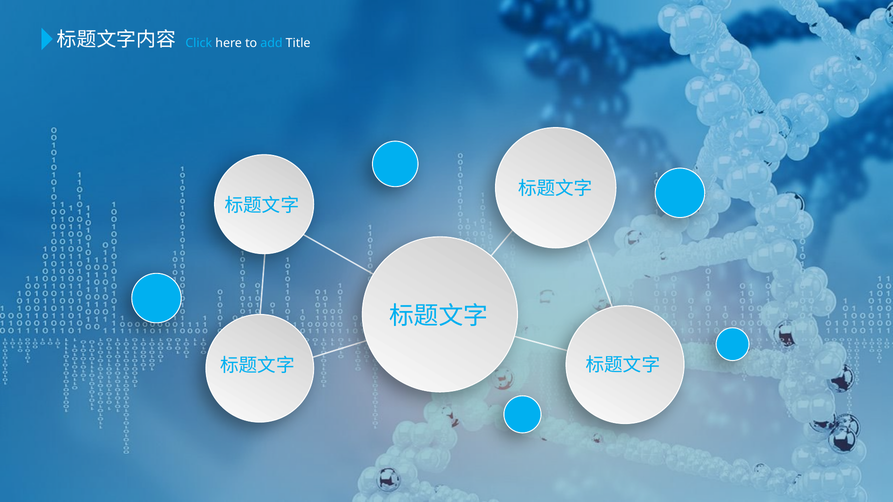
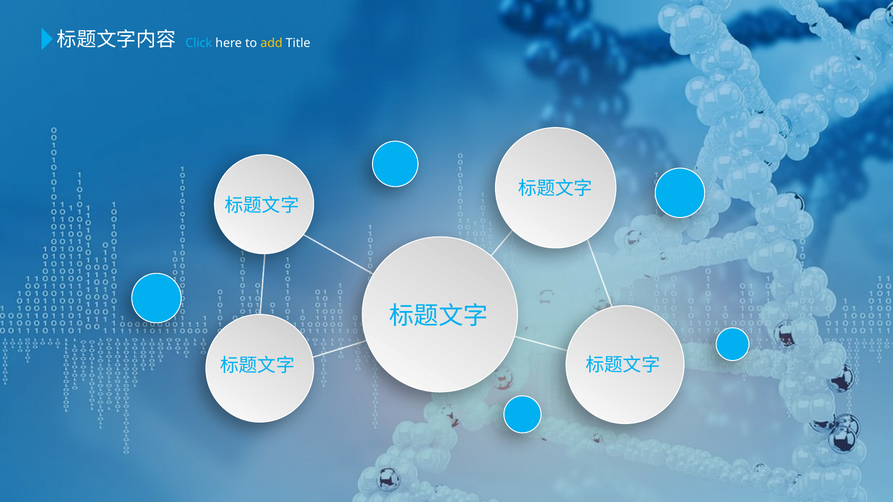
add colour: light blue -> yellow
